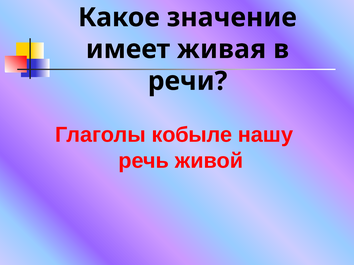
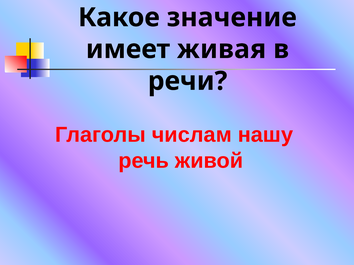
кобыле: кобыле -> числам
